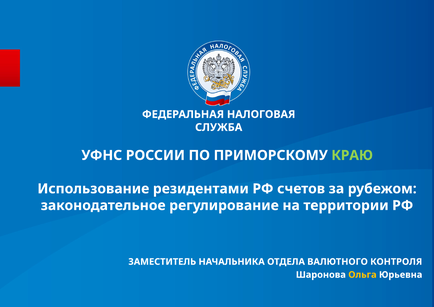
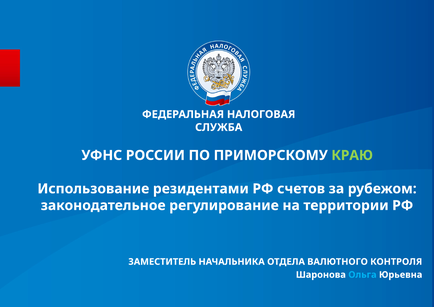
Ольга colour: yellow -> light blue
